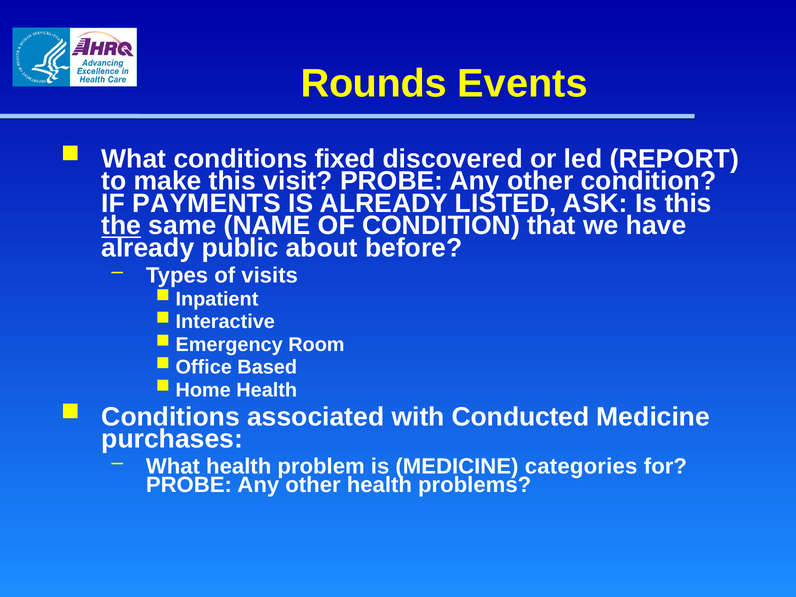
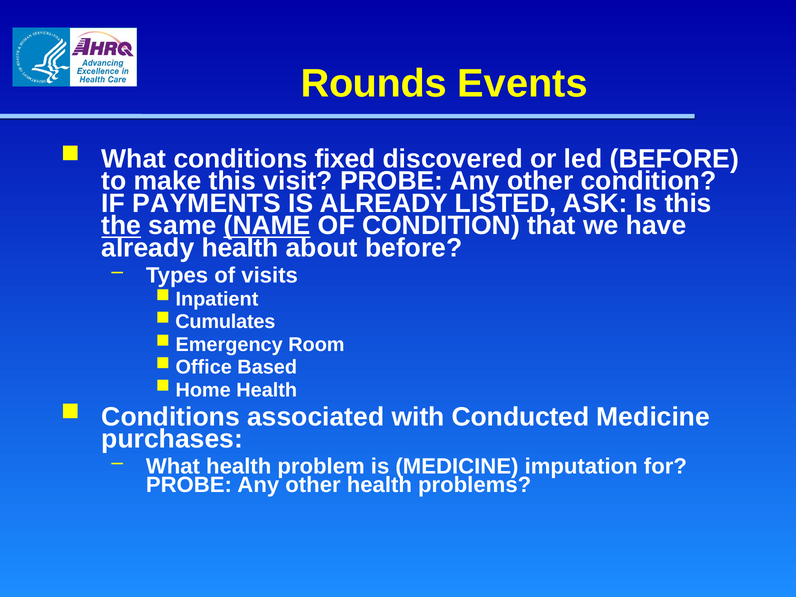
led REPORT: REPORT -> BEFORE
NAME underline: none -> present
already public: public -> health
Interactive: Interactive -> Cumulates
categories: categories -> imputation
